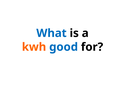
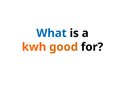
good colour: blue -> orange
